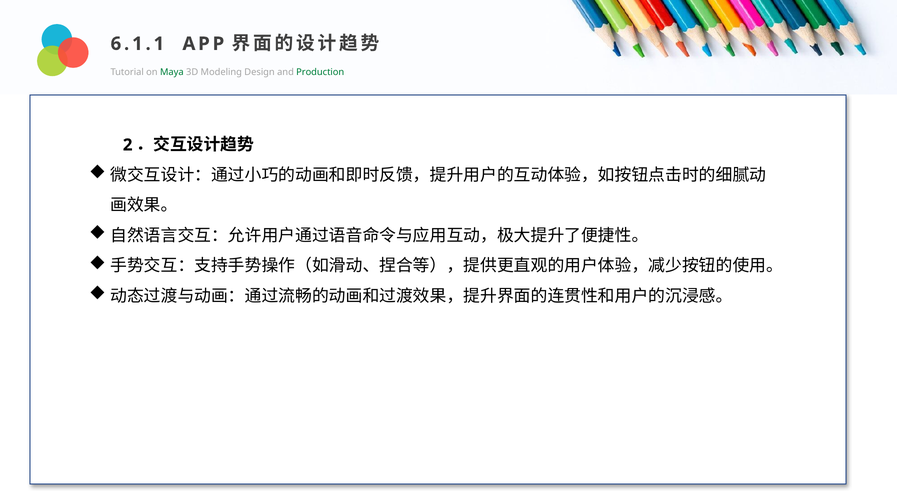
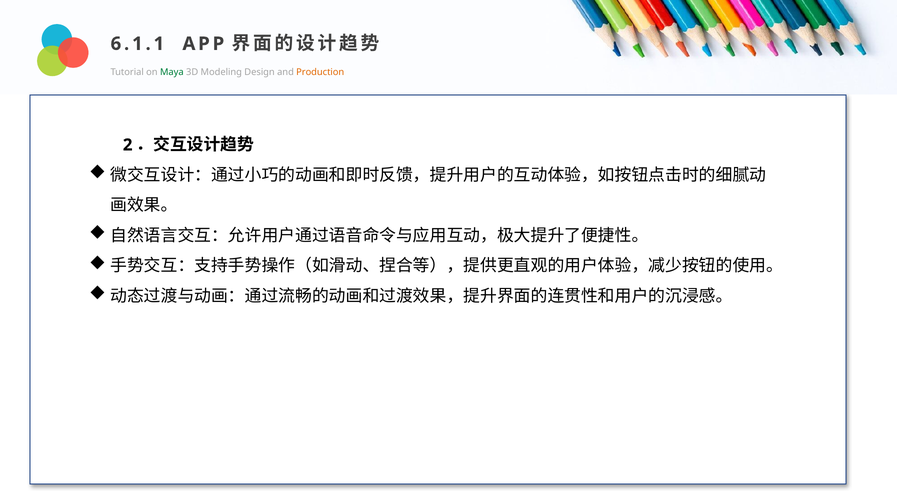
Production at (320, 72) colour: green -> orange
